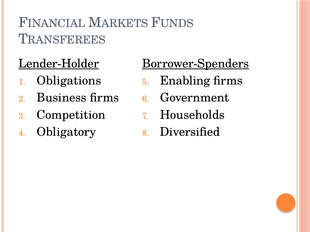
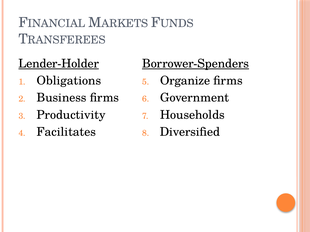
Enabling: Enabling -> Organize
Competition: Competition -> Productivity
Obligatory: Obligatory -> Facilitates
